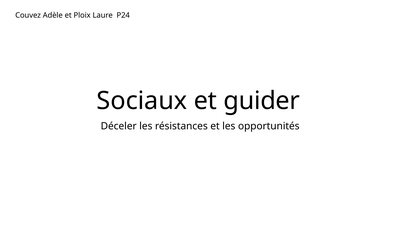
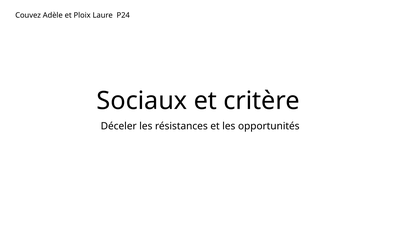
guider: guider -> critère
